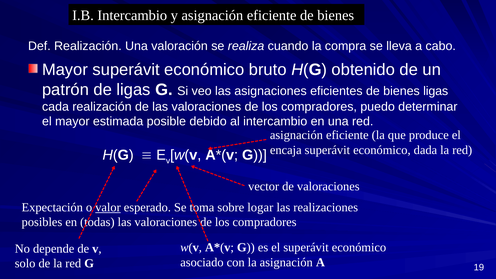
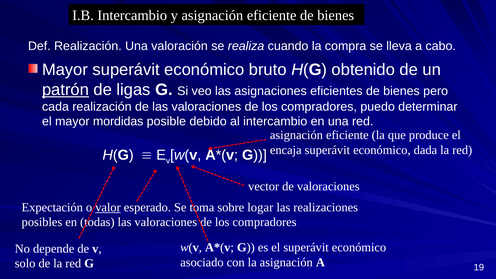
patrón underline: none -> present
bienes ligas: ligas -> pero
estimada: estimada -> mordidas
